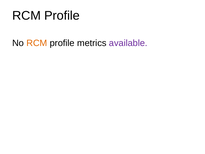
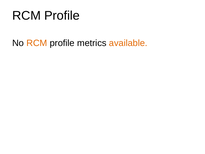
available colour: purple -> orange
